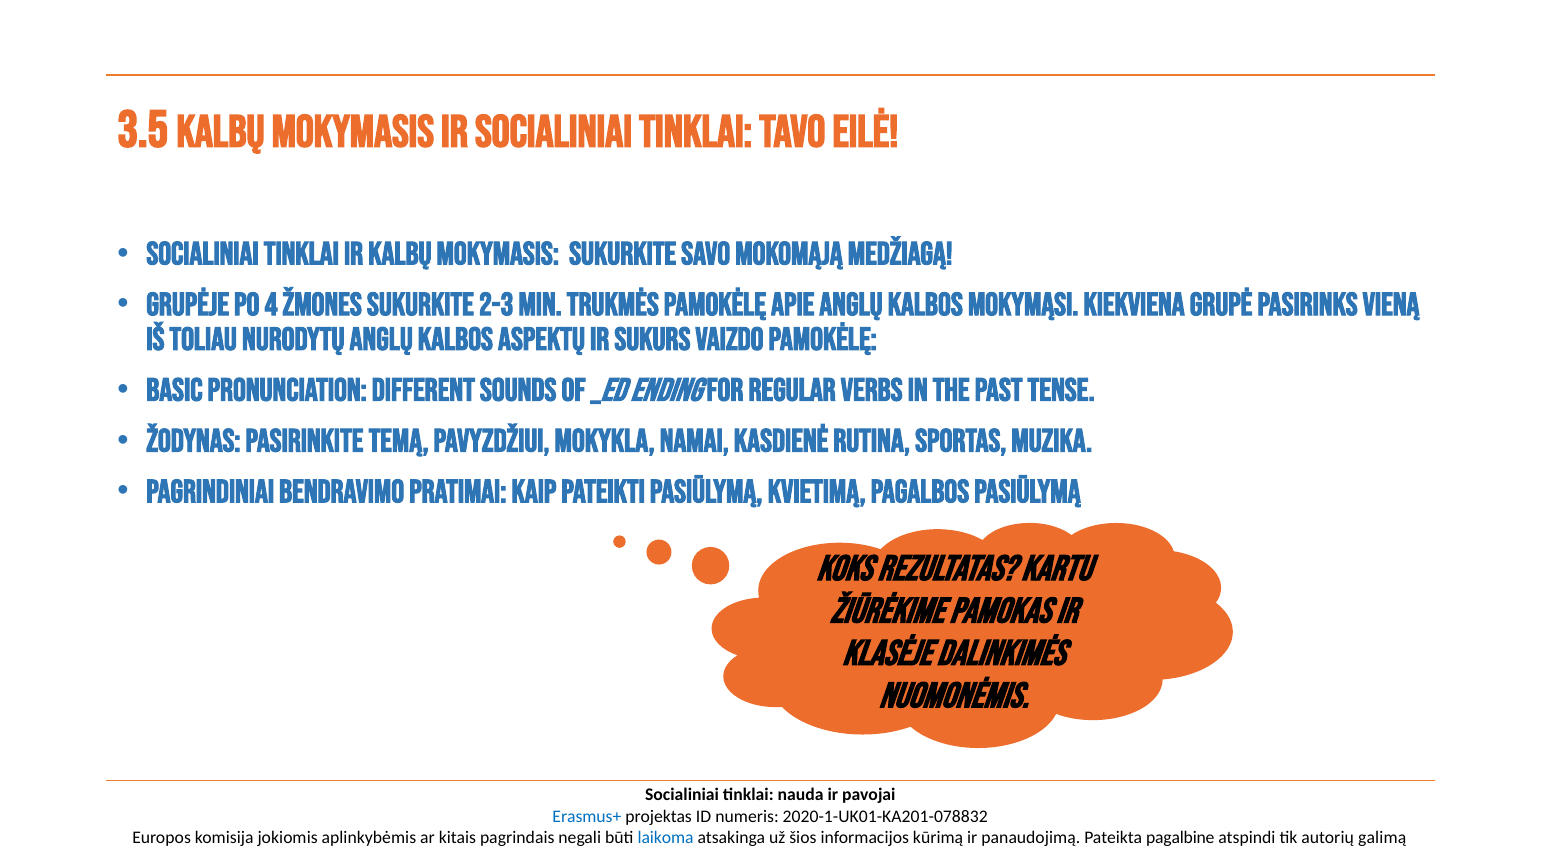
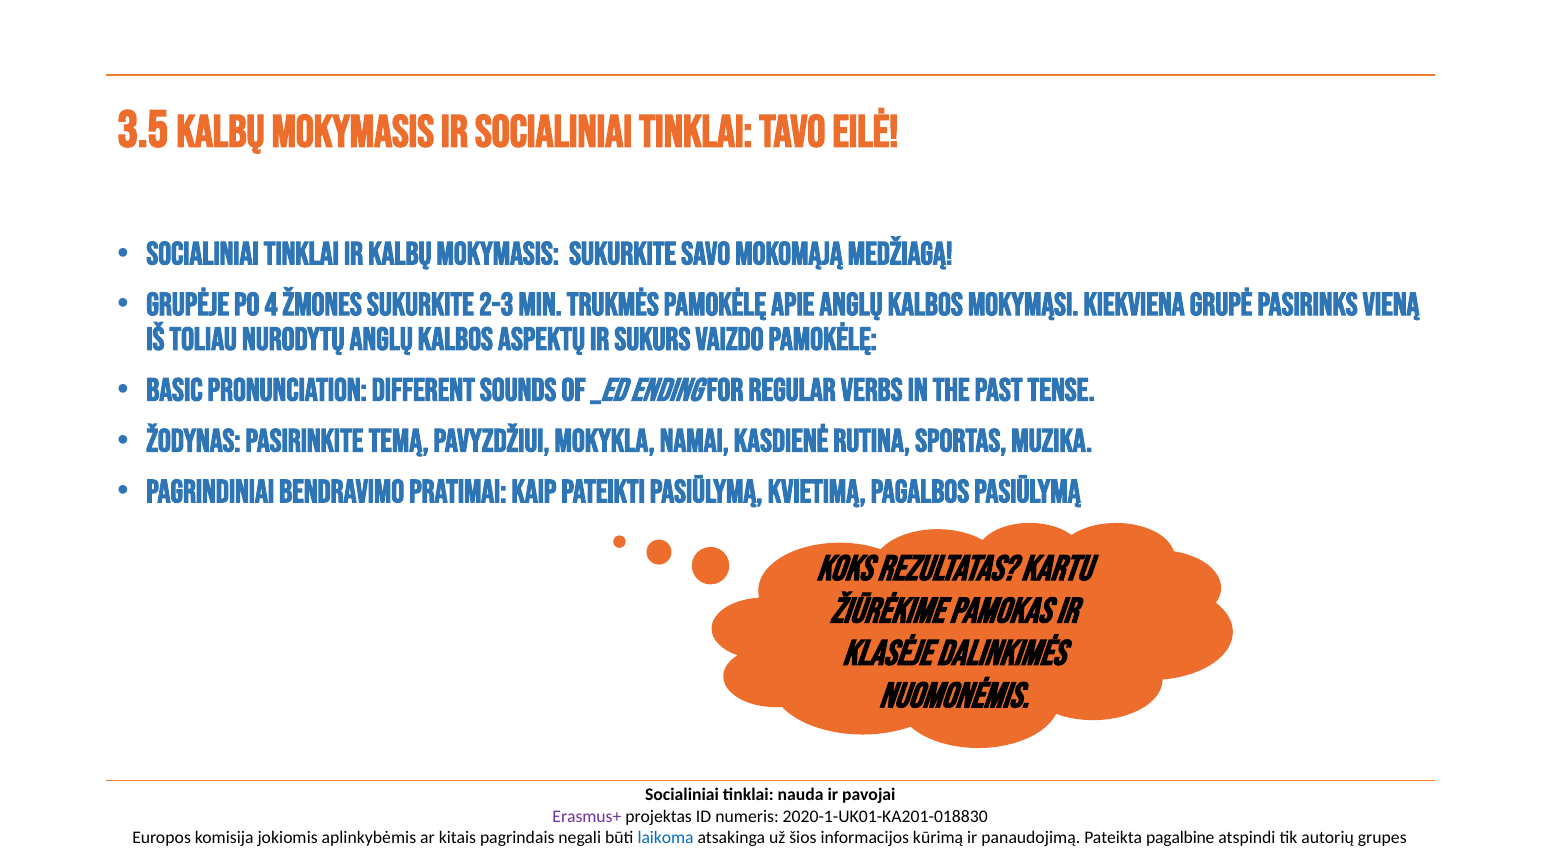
Erasmus+ colour: blue -> purple
2020-1-UK01-KA201-078832: 2020-1-UK01-KA201-078832 -> 2020-1-UK01-KA201-018830
galimą: galimą -> grupes
